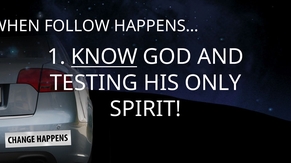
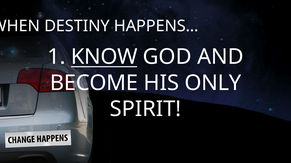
FOLLOW: FOLLOW -> DESTINY
TESTING: TESTING -> BECOME
